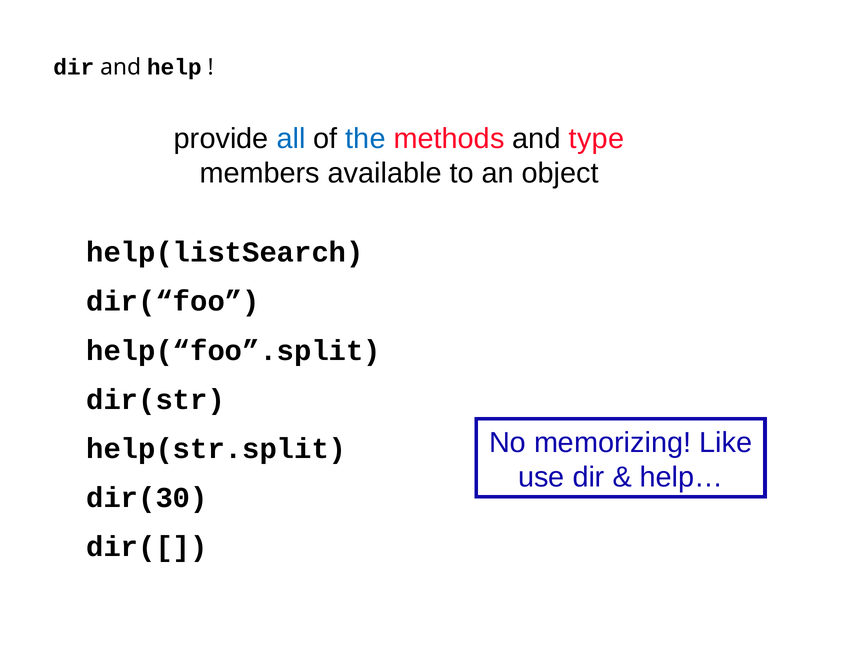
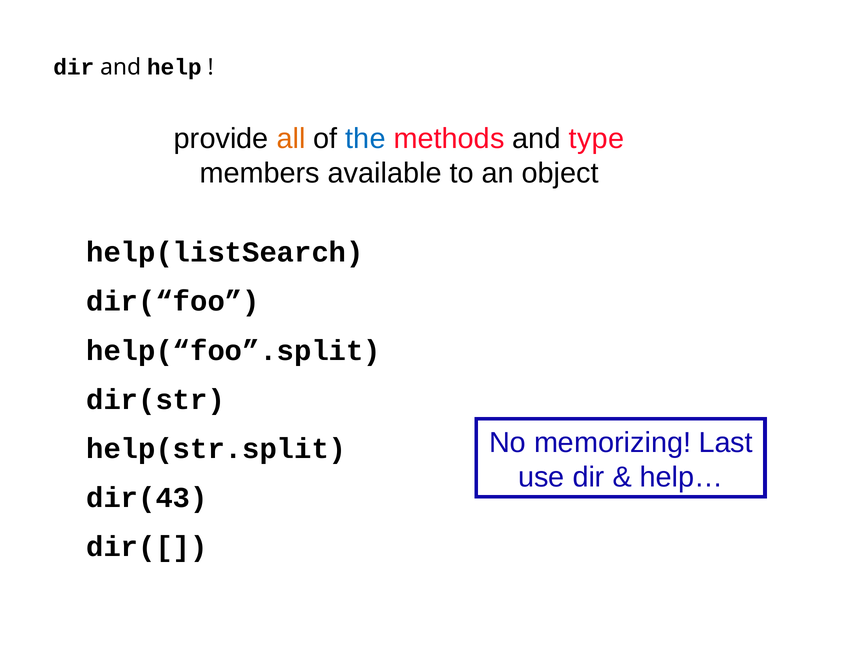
all colour: blue -> orange
Like: Like -> Last
dir(30: dir(30 -> dir(43
